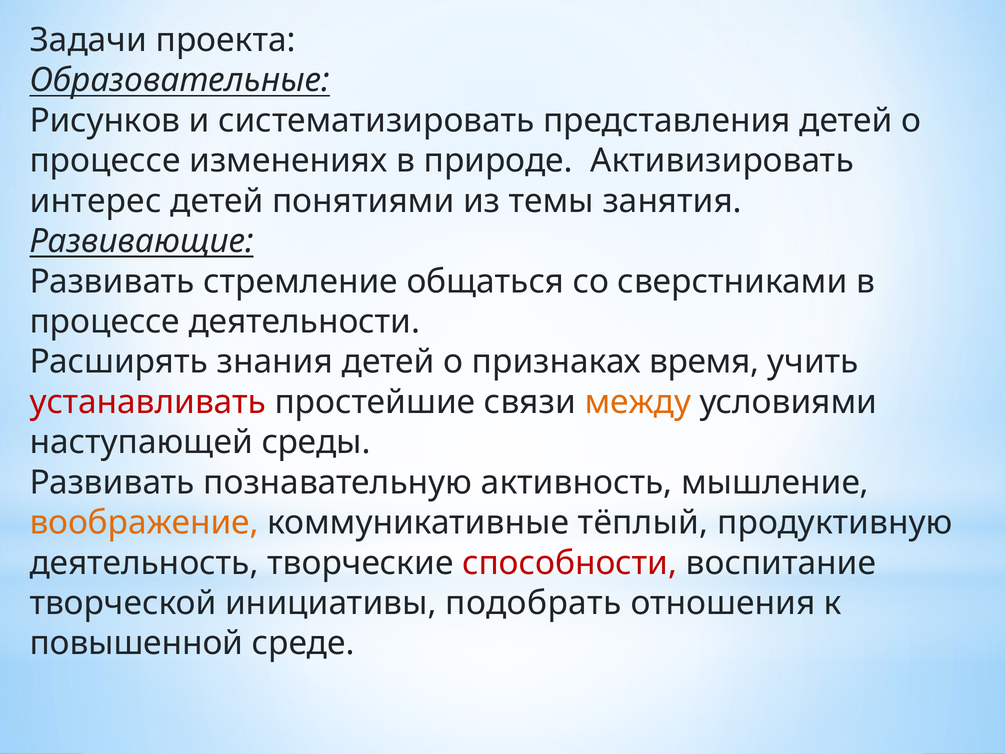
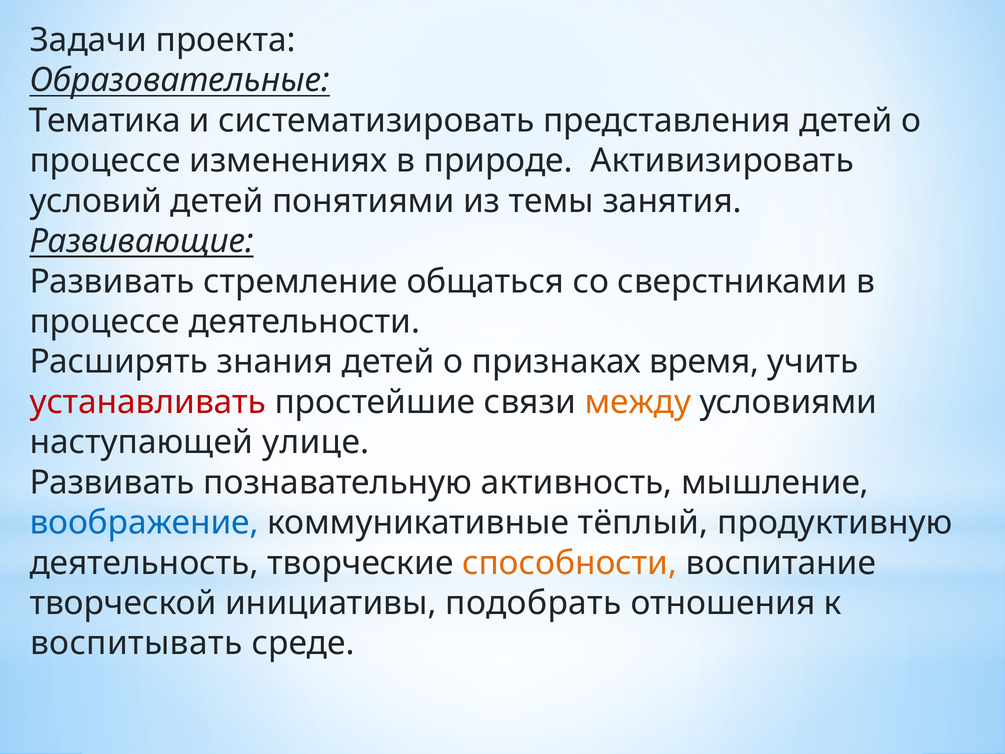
Рисунков: Рисунков -> Тематика
интерес: интерес -> условий
среды: среды -> улице
воображение colour: orange -> blue
способности colour: red -> orange
повышенной: повышенной -> воспитывать
